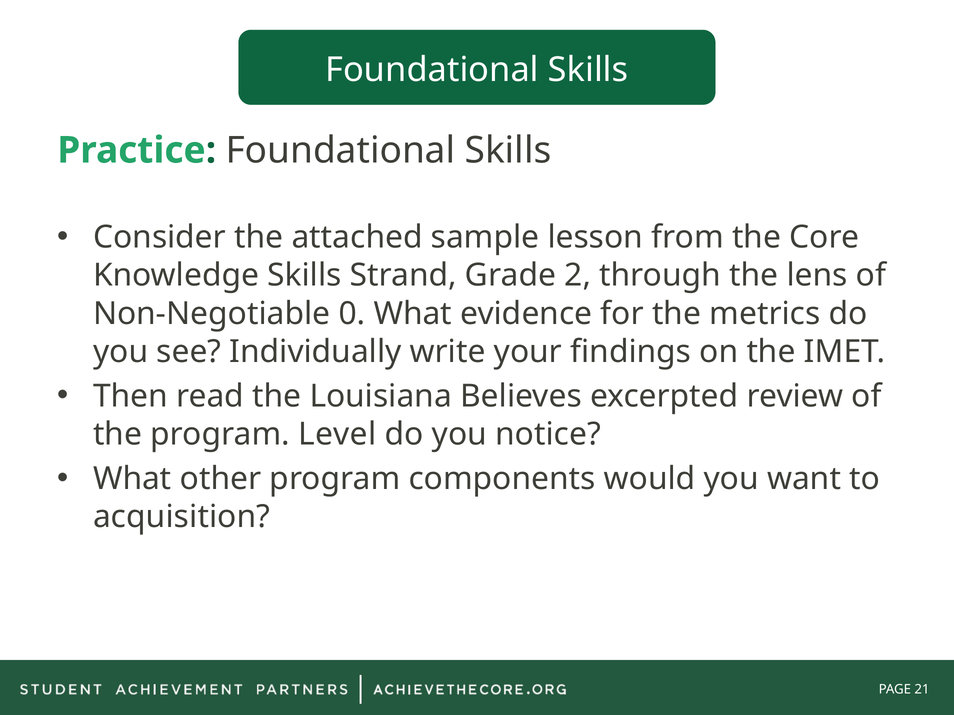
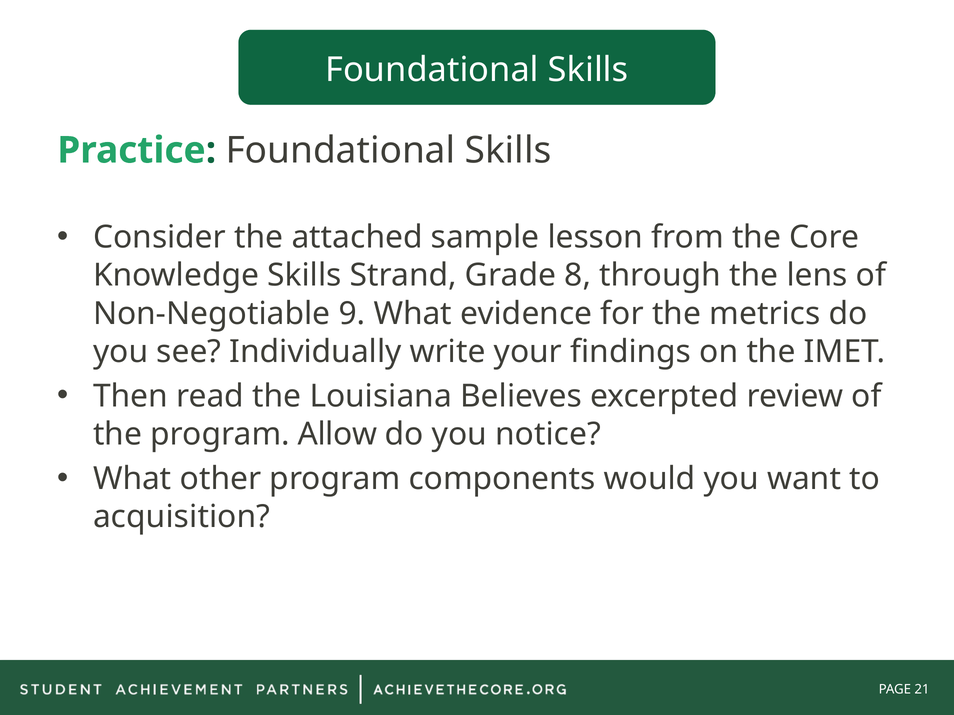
2: 2 -> 8
0: 0 -> 9
Level: Level -> Allow
